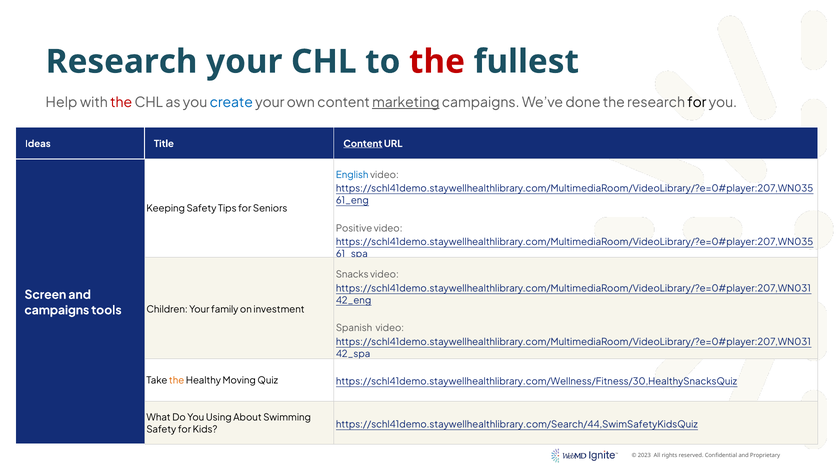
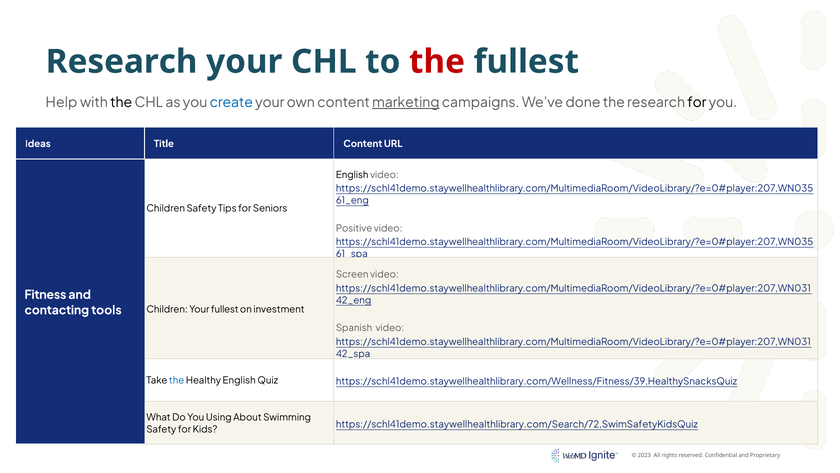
the at (121, 102) colour: red -> black
Content at (363, 144) underline: present -> none
English at (352, 175) colour: blue -> black
Keeping at (166, 209): Keeping -> Children
Snacks: Snacks -> Screen
Screen: Screen -> Fitness
campaigns at (57, 310): campaigns -> contacting
Your family: family -> fullest
the at (177, 380) colour: orange -> blue
Healthy Moving: Moving -> English
https://schl41demo.staywellhealthlibrary.com/Wellness/Fitness/30,HealthySnacksQuiz: https://schl41demo.staywellhealthlibrary.com/Wellness/Fitness/30,HealthySnacksQuiz -> https://schl41demo.staywellhealthlibrary.com/Wellness/Fitness/39,HealthySnacksQuiz
https://schl41demo.staywellhealthlibrary.com/Search/44,SwimSafetyKidsQuiz: https://schl41demo.staywellhealthlibrary.com/Search/44,SwimSafetyKidsQuiz -> https://schl41demo.staywellhealthlibrary.com/Search/72,SwimSafetyKidsQuiz
